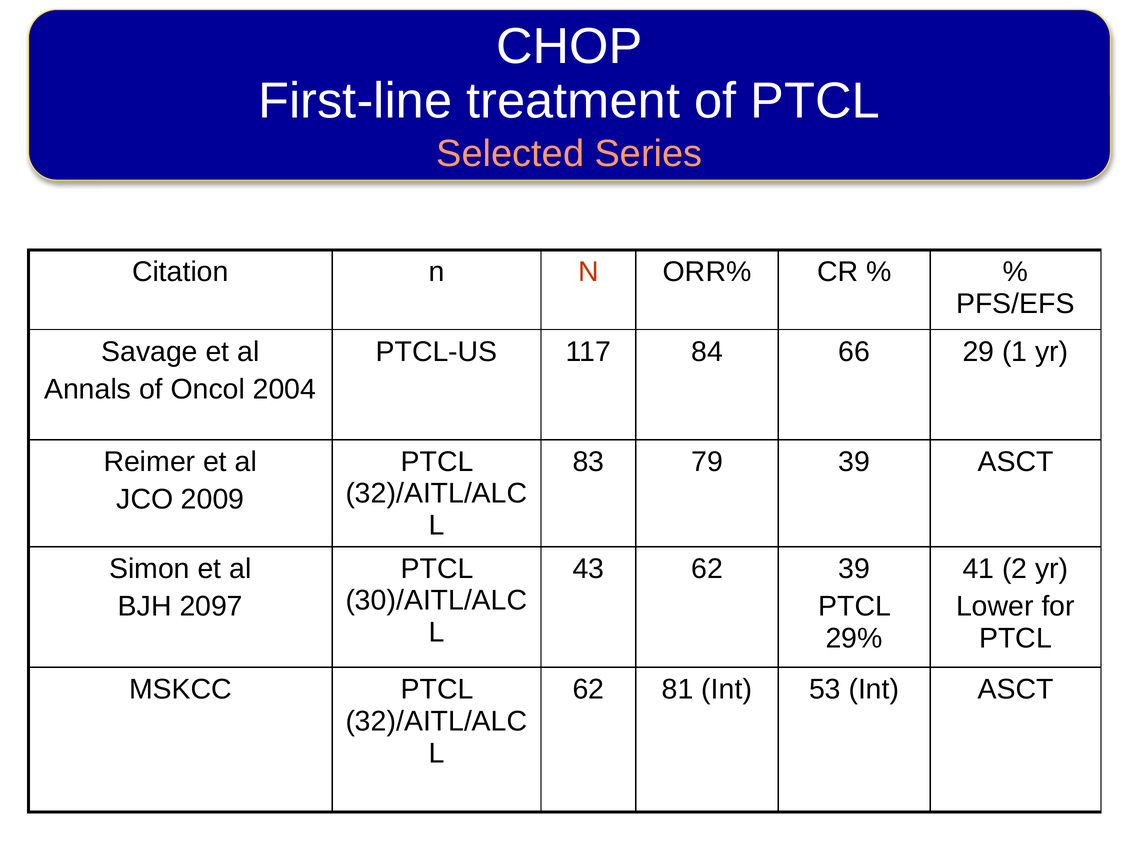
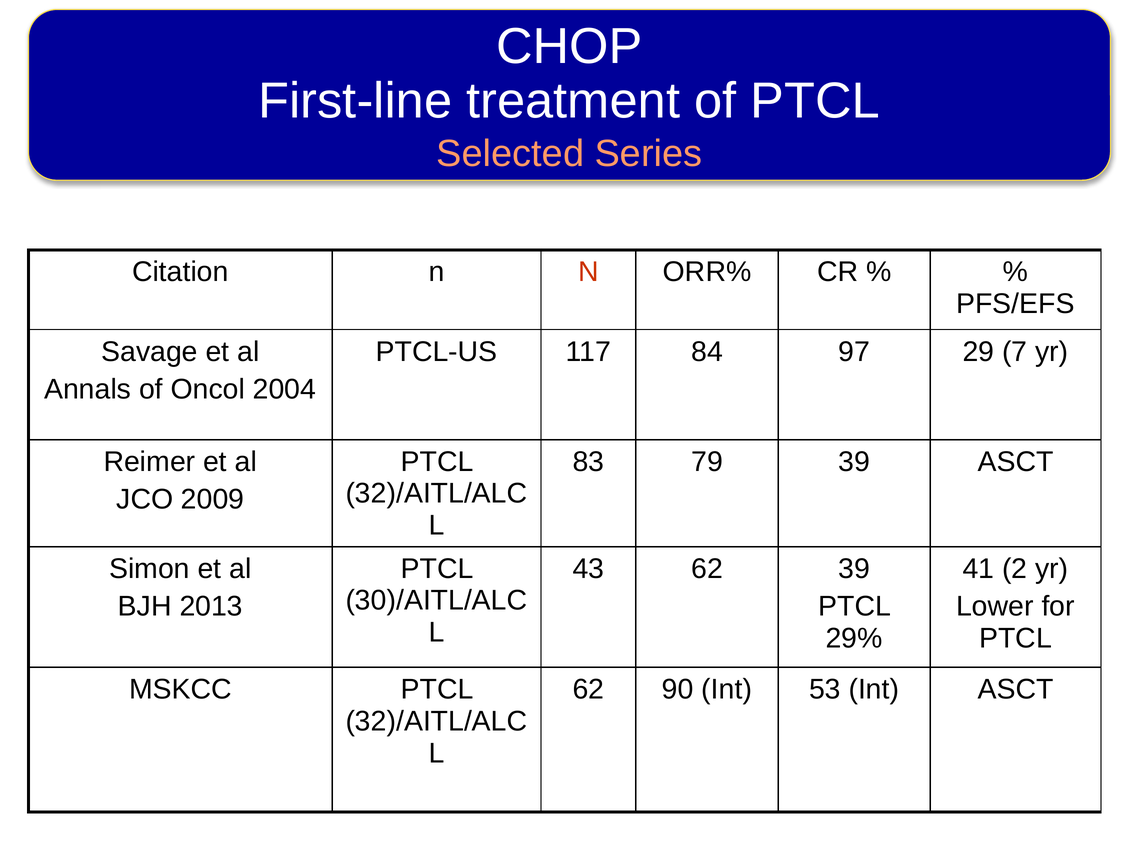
66: 66 -> 97
1: 1 -> 7
2097: 2097 -> 2013
81: 81 -> 90
